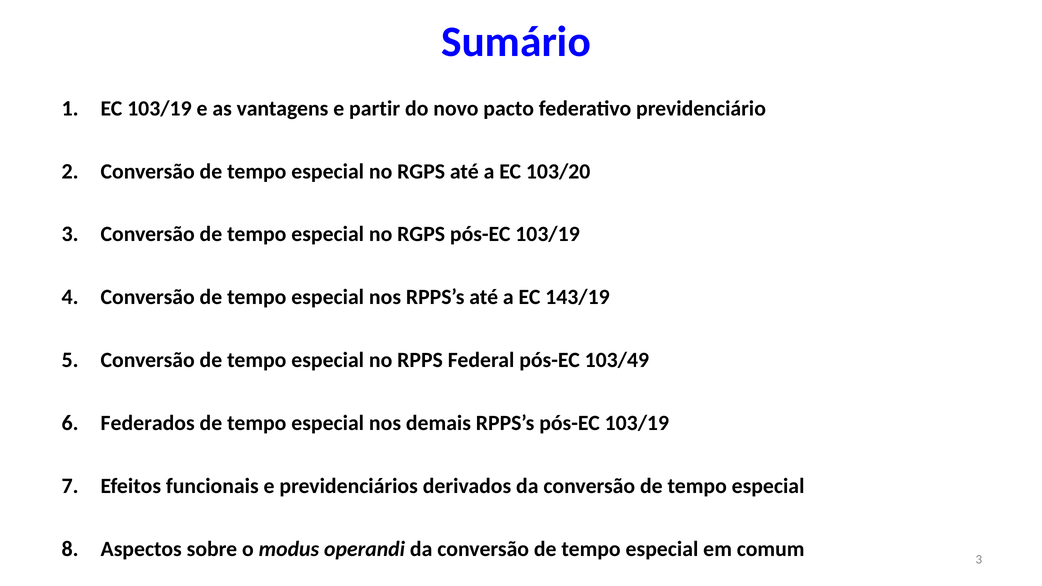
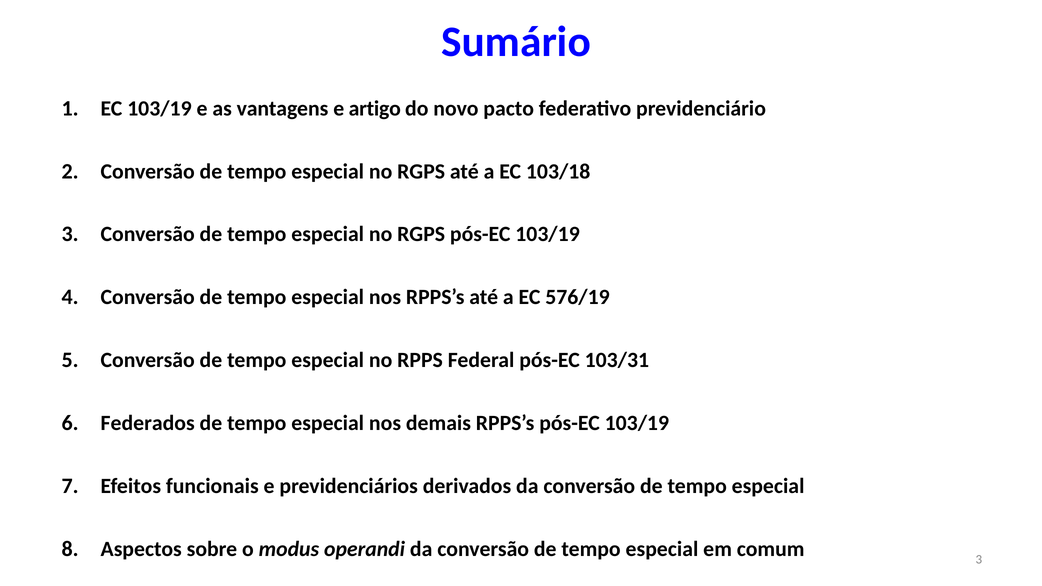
partir: partir -> artigo
103/20: 103/20 -> 103/18
143/19: 143/19 -> 576/19
103/49: 103/49 -> 103/31
